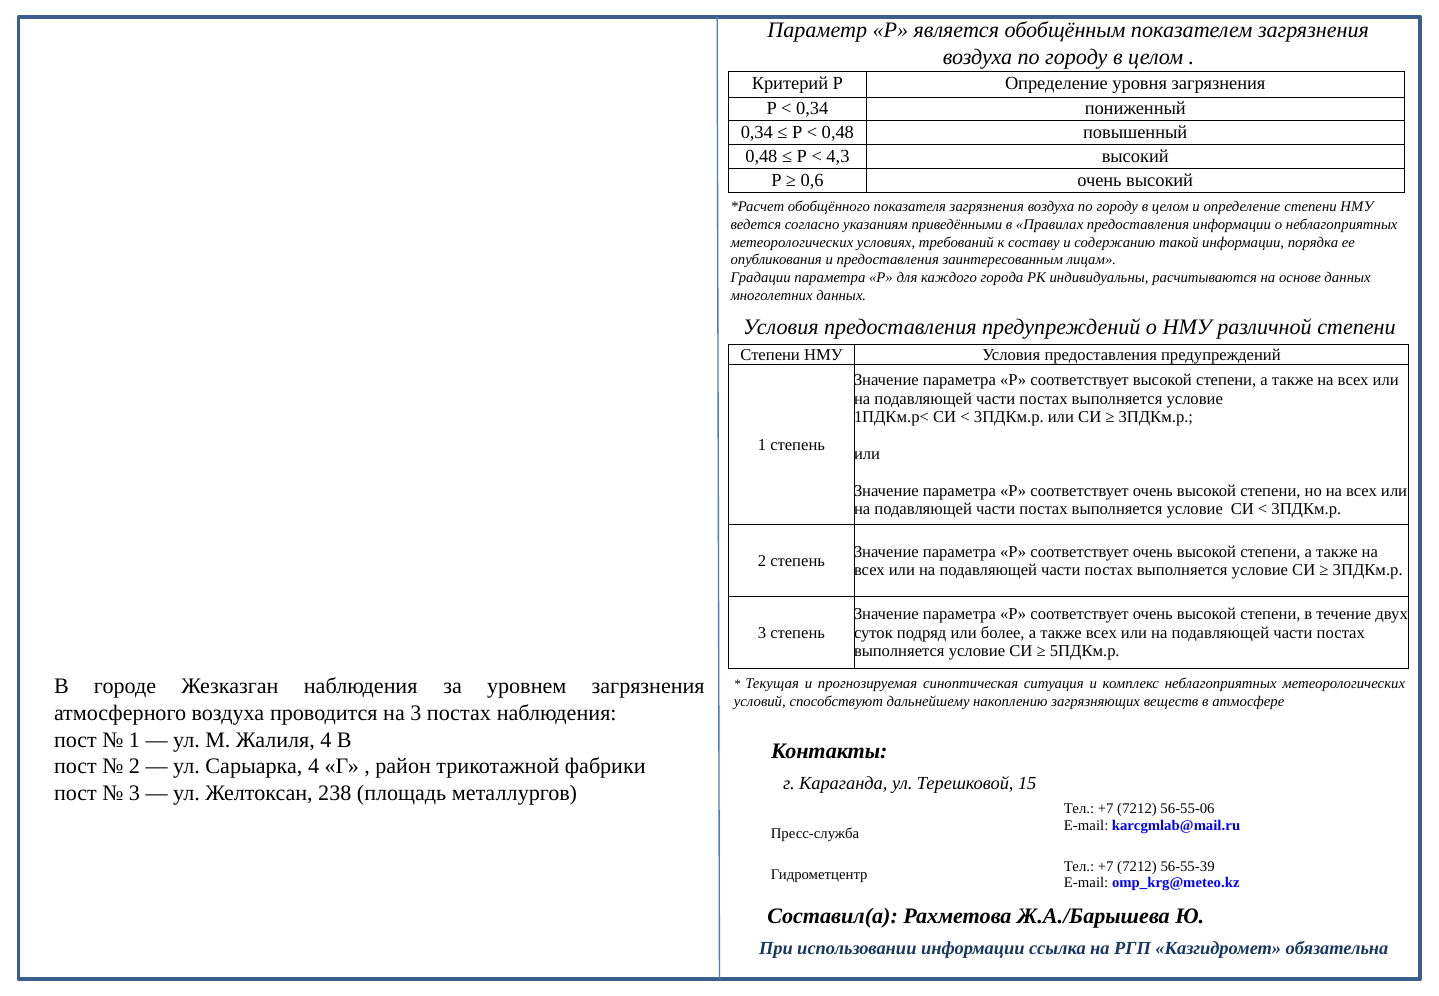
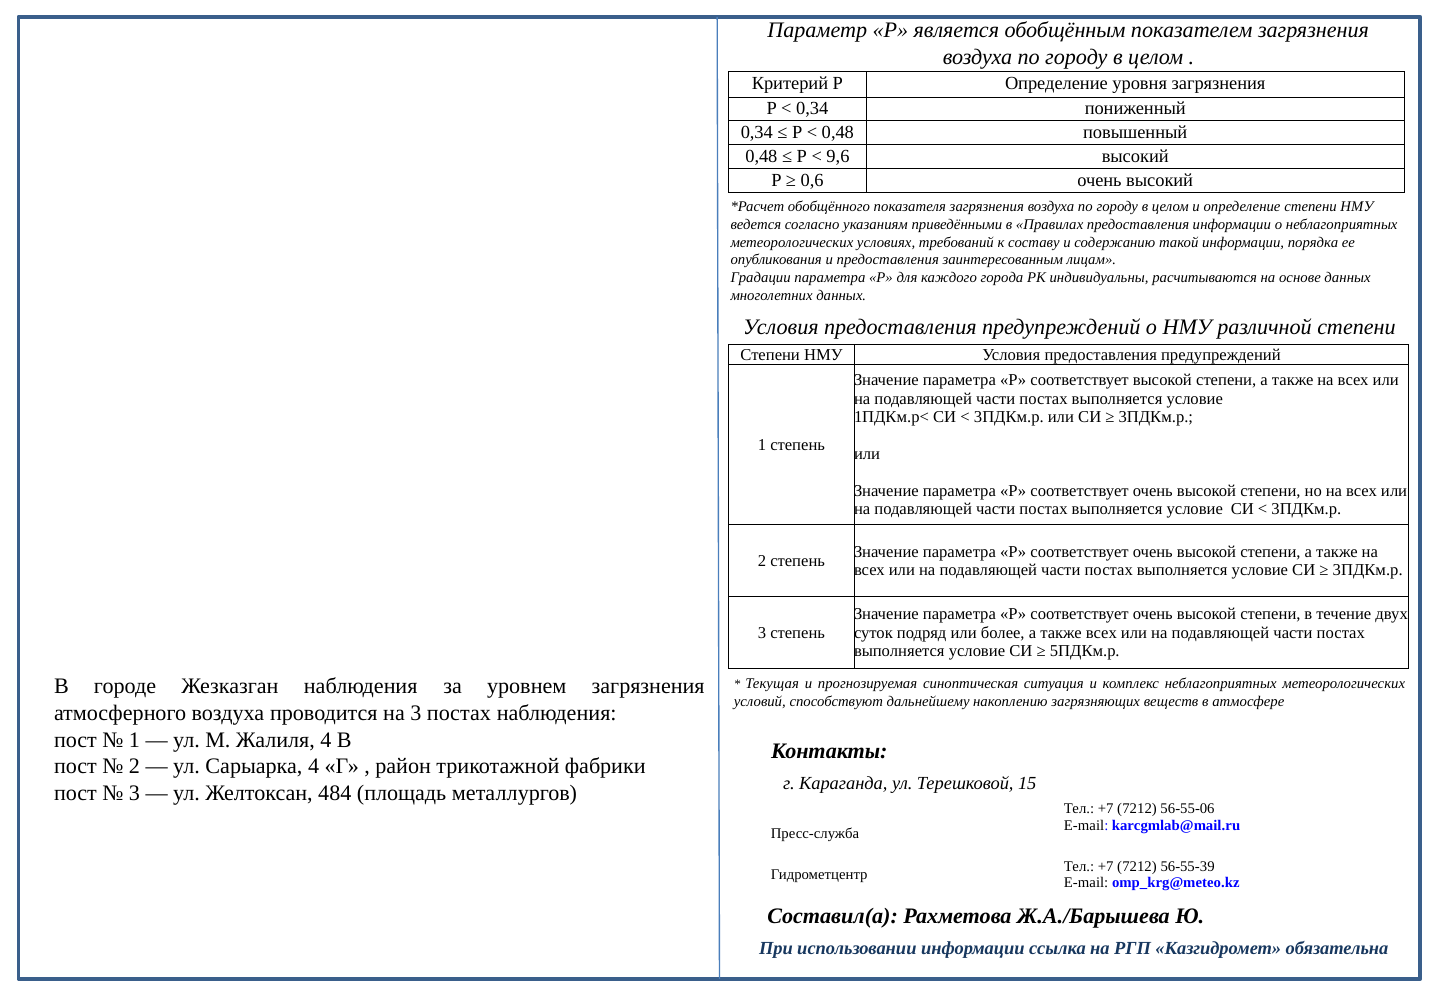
4,3: 4,3 -> 9,6
238: 238 -> 484
